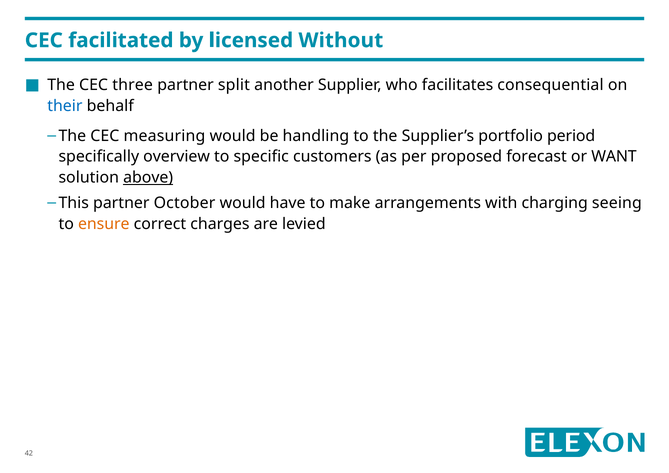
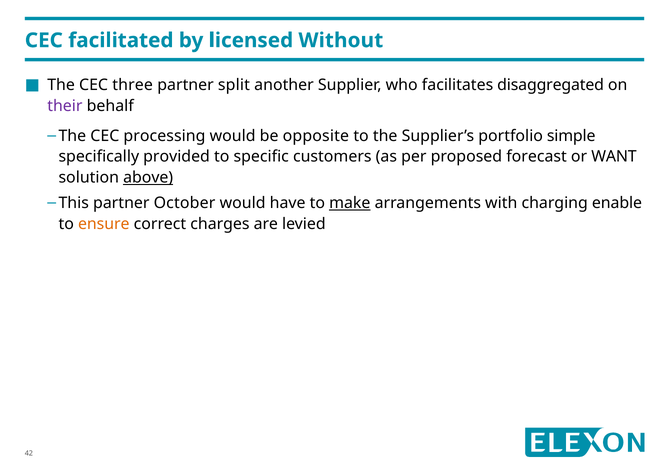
consequential: consequential -> disaggregated
their colour: blue -> purple
measuring: measuring -> processing
handling: handling -> opposite
period: period -> simple
overview: overview -> provided
make underline: none -> present
seeing: seeing -> enable
